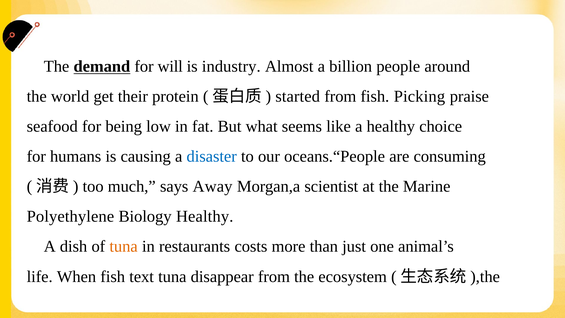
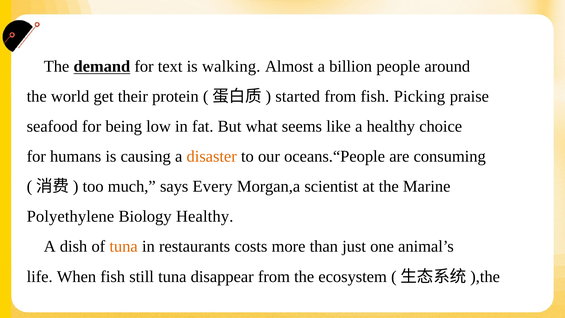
will: will -> text
industry: industry -> walking
disaster colour: blue -> orange
Away: Away -> Every
text: text -> still
